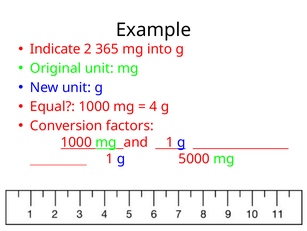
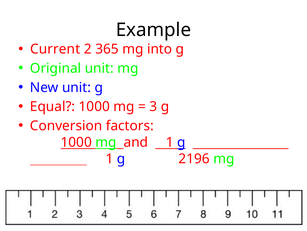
Indicate: Indicate -> Current
4: 4 -> 3
5000: 5000 -> 2196
